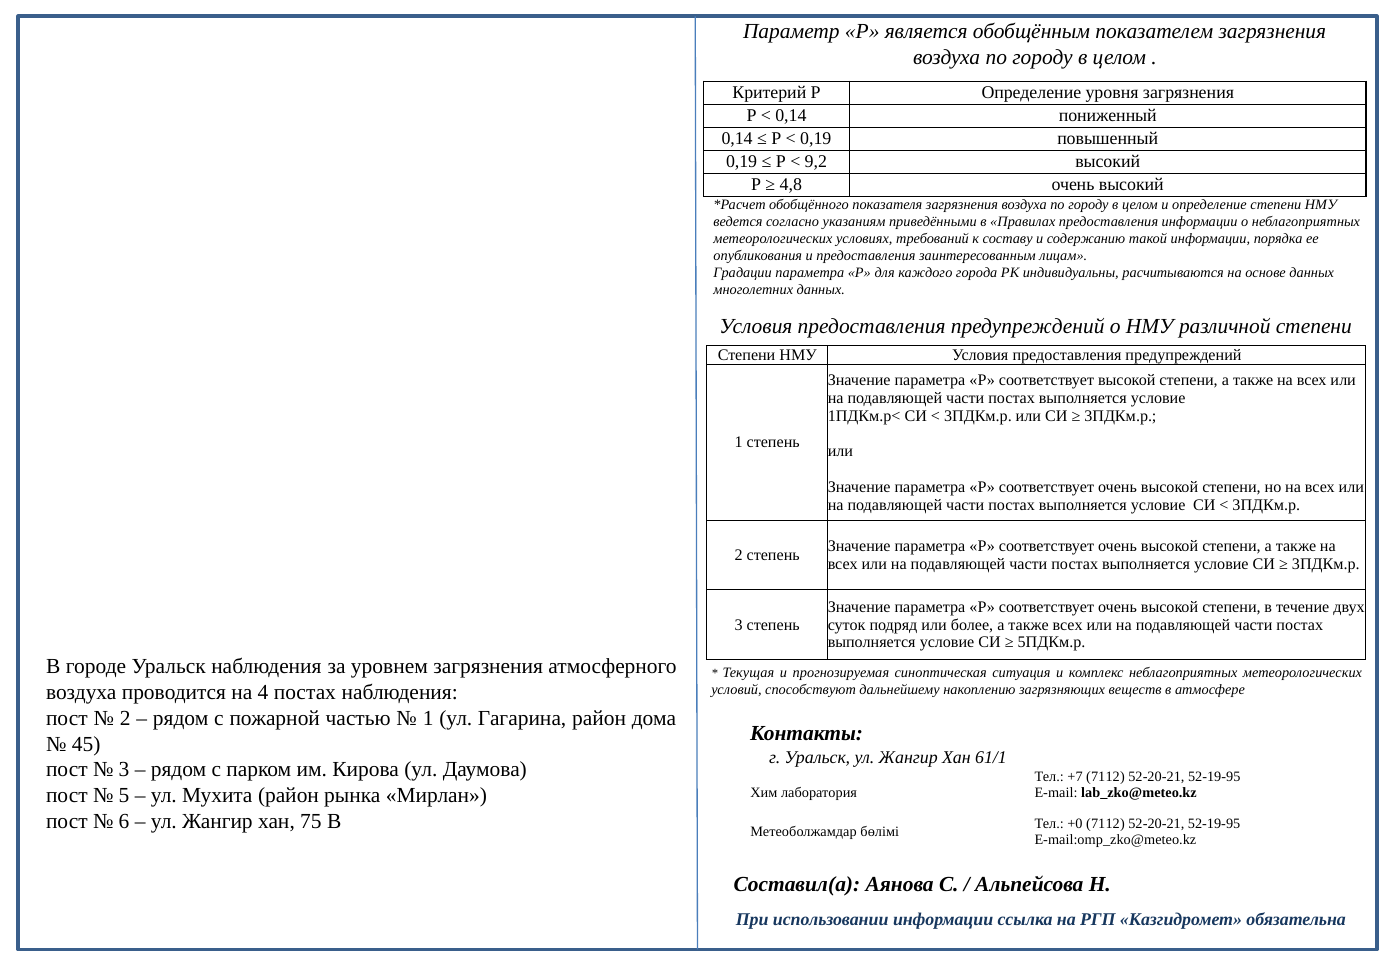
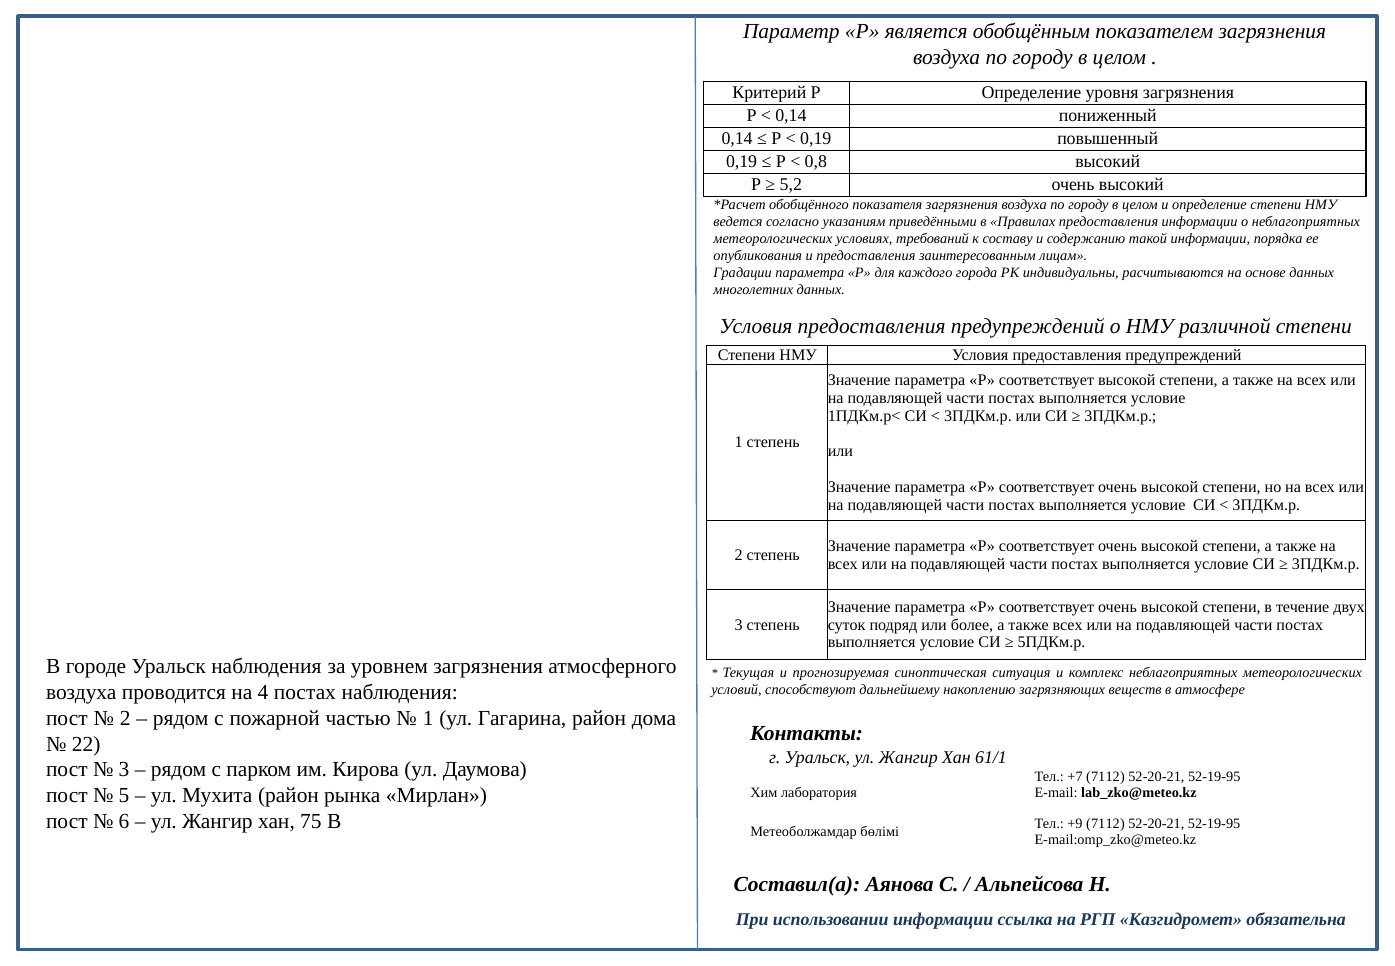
9,2: 9,2 -> 0,8
4,8: 4,8 -> 5,2
45: 45 -> 22
+0: +0 -> +9
